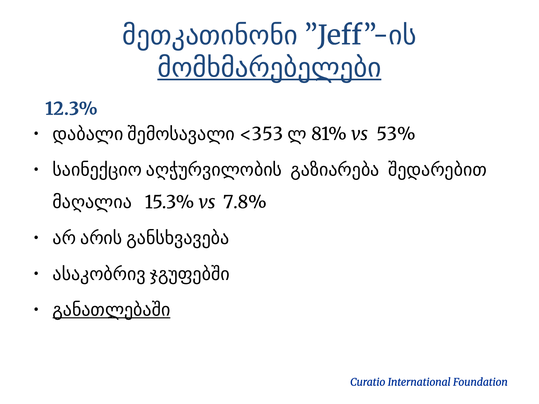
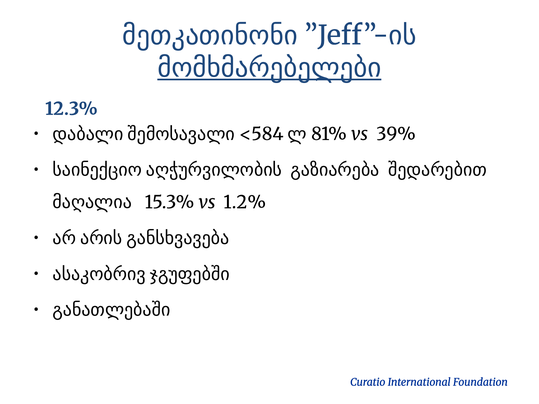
53%: 53% -> 39%
<353: <353 -> <584
7.8%: 7.8% -> 1.2%
განათლებაში underline: present -> none
